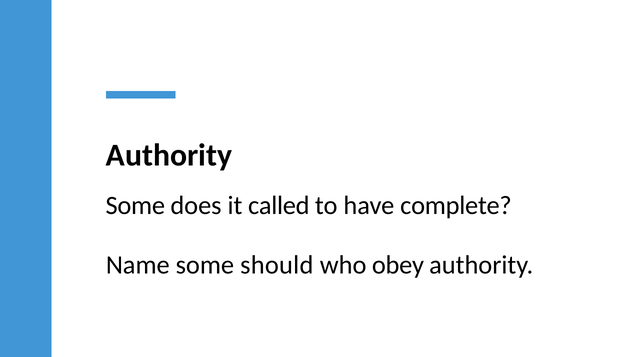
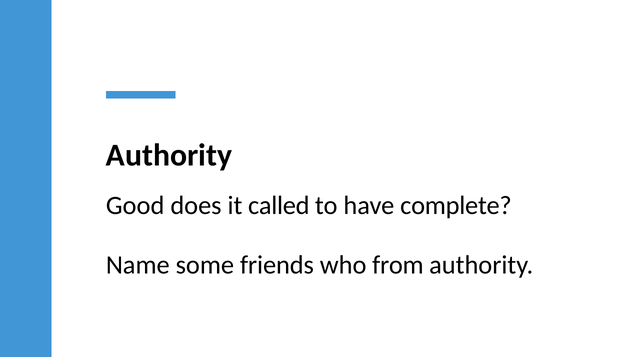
Some at (135, 205): Some -> Good
should: should -> friends
obey: obey -> from
